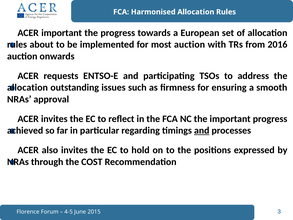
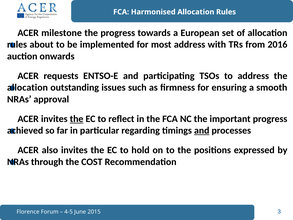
ACER important: important -> milestone
most auction: auction -> address
the at (77, 119) underline: none -> present
